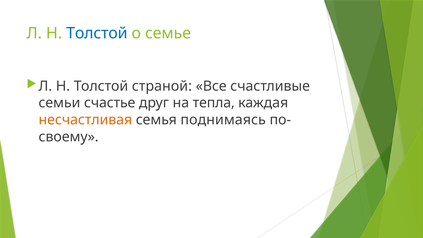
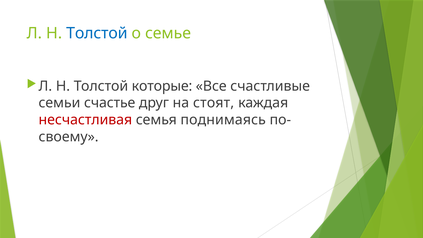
страной: страной -> которые
тепла: тепла -> стоят
несчастливая colour: orange -> red
